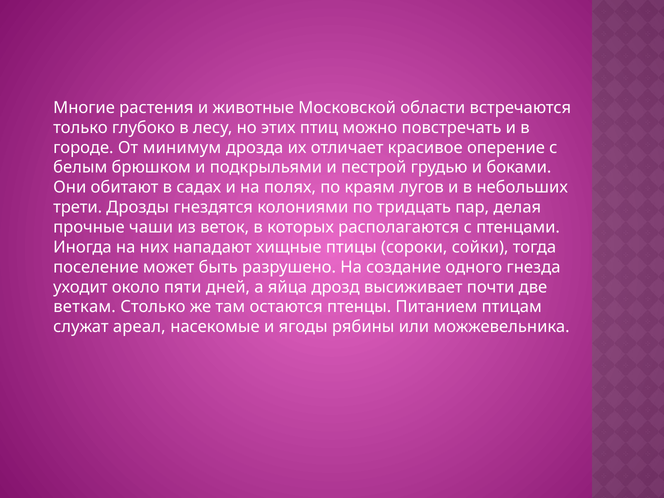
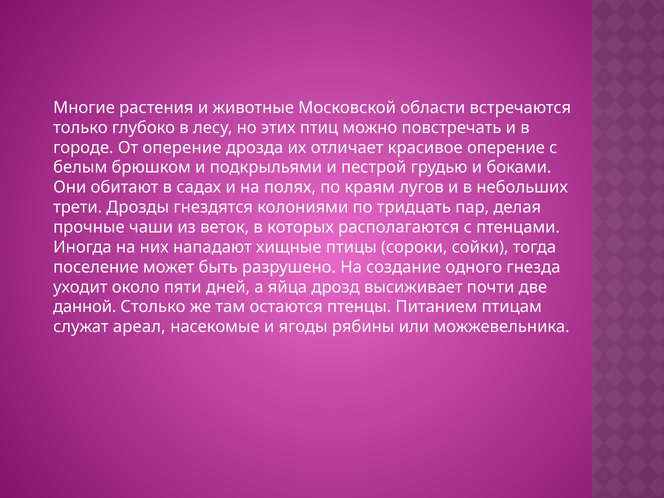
От минимум: минимум -> оперение
веткам: веткам -> данной
